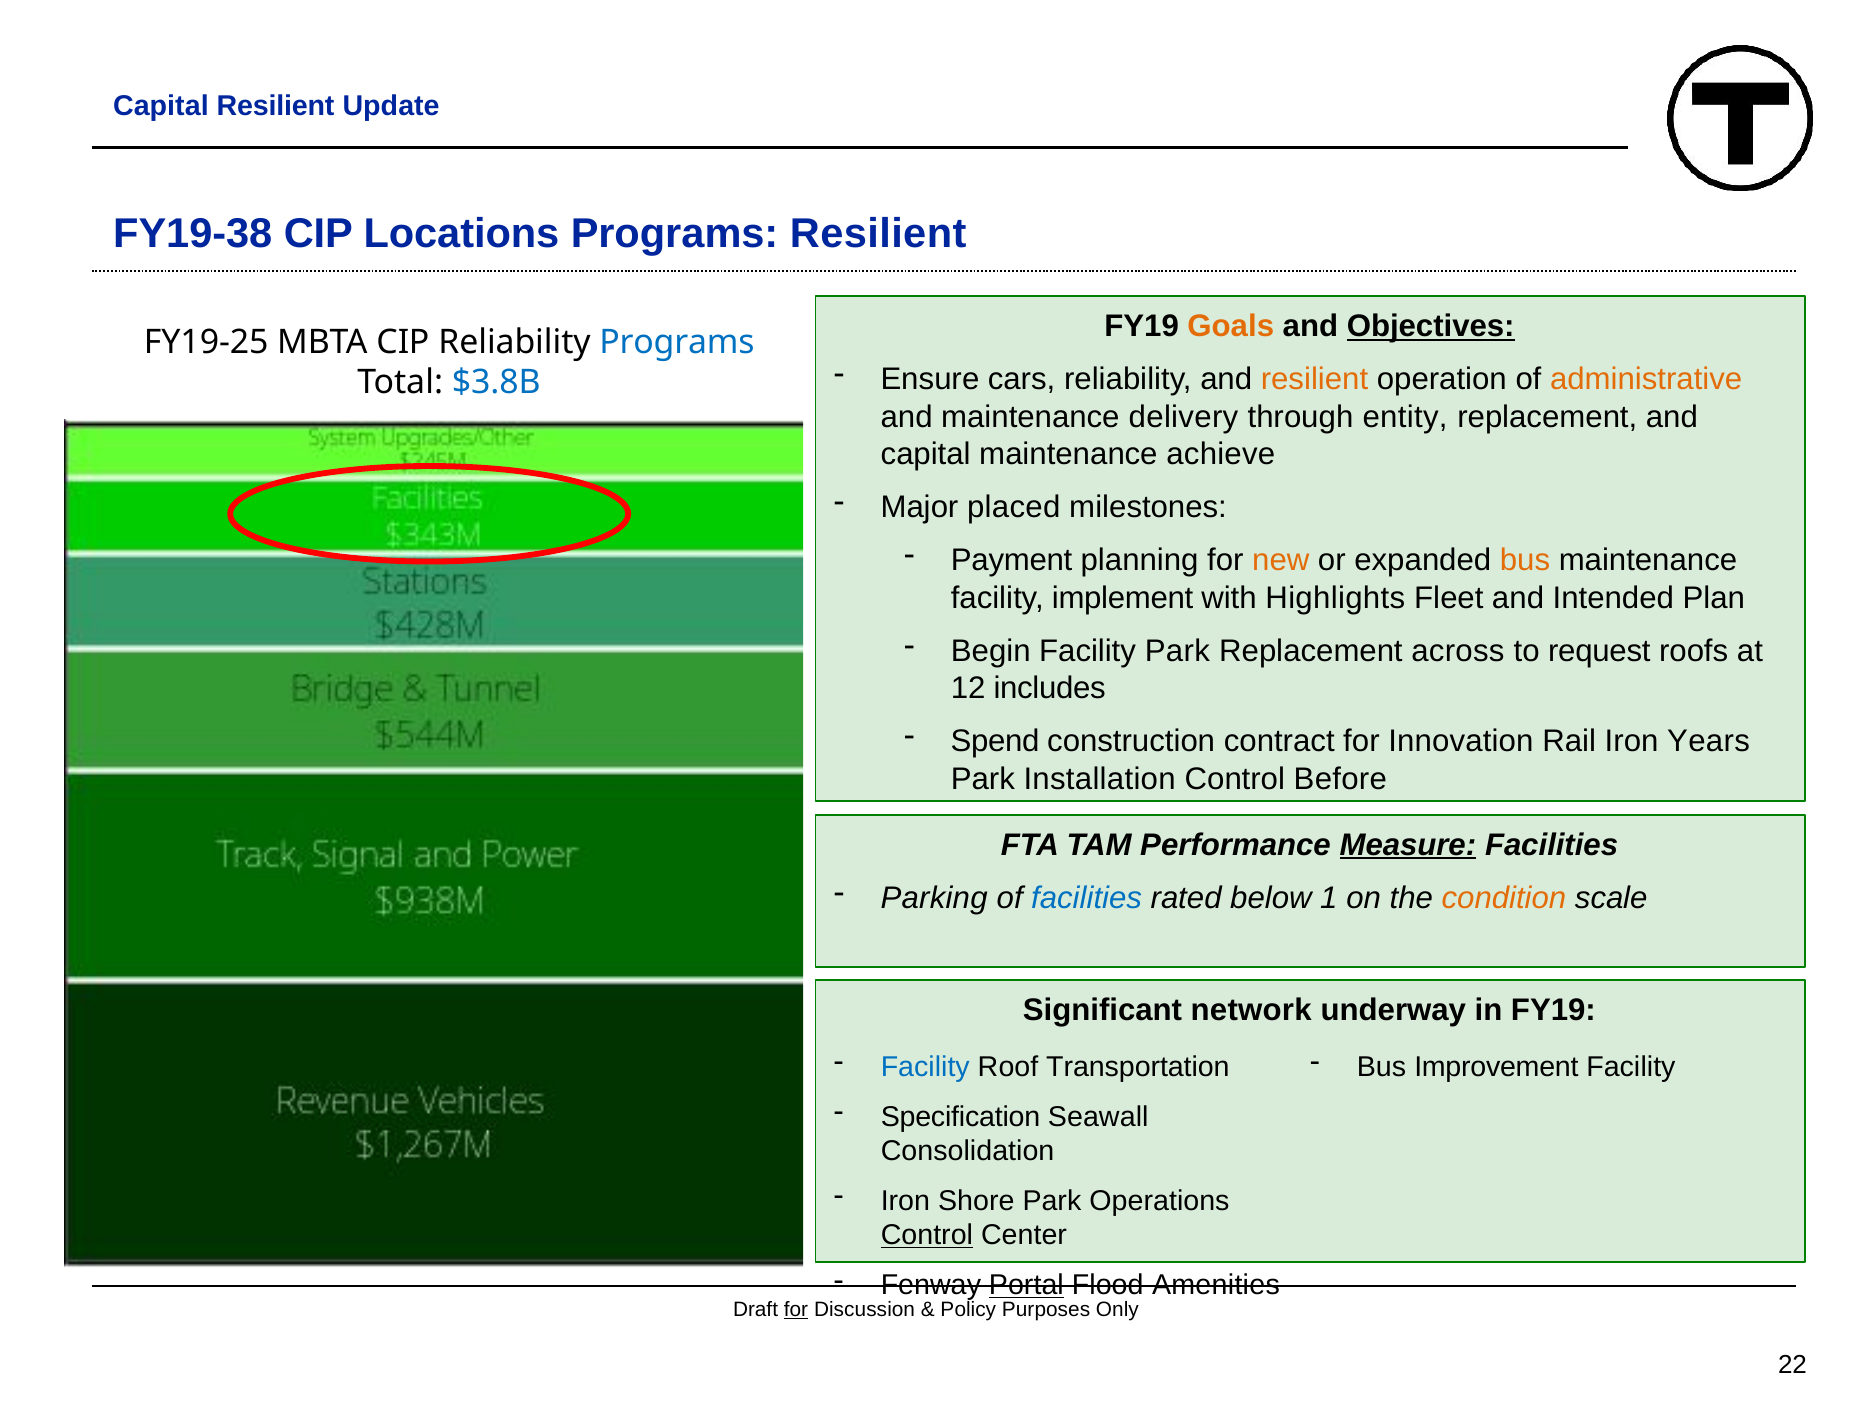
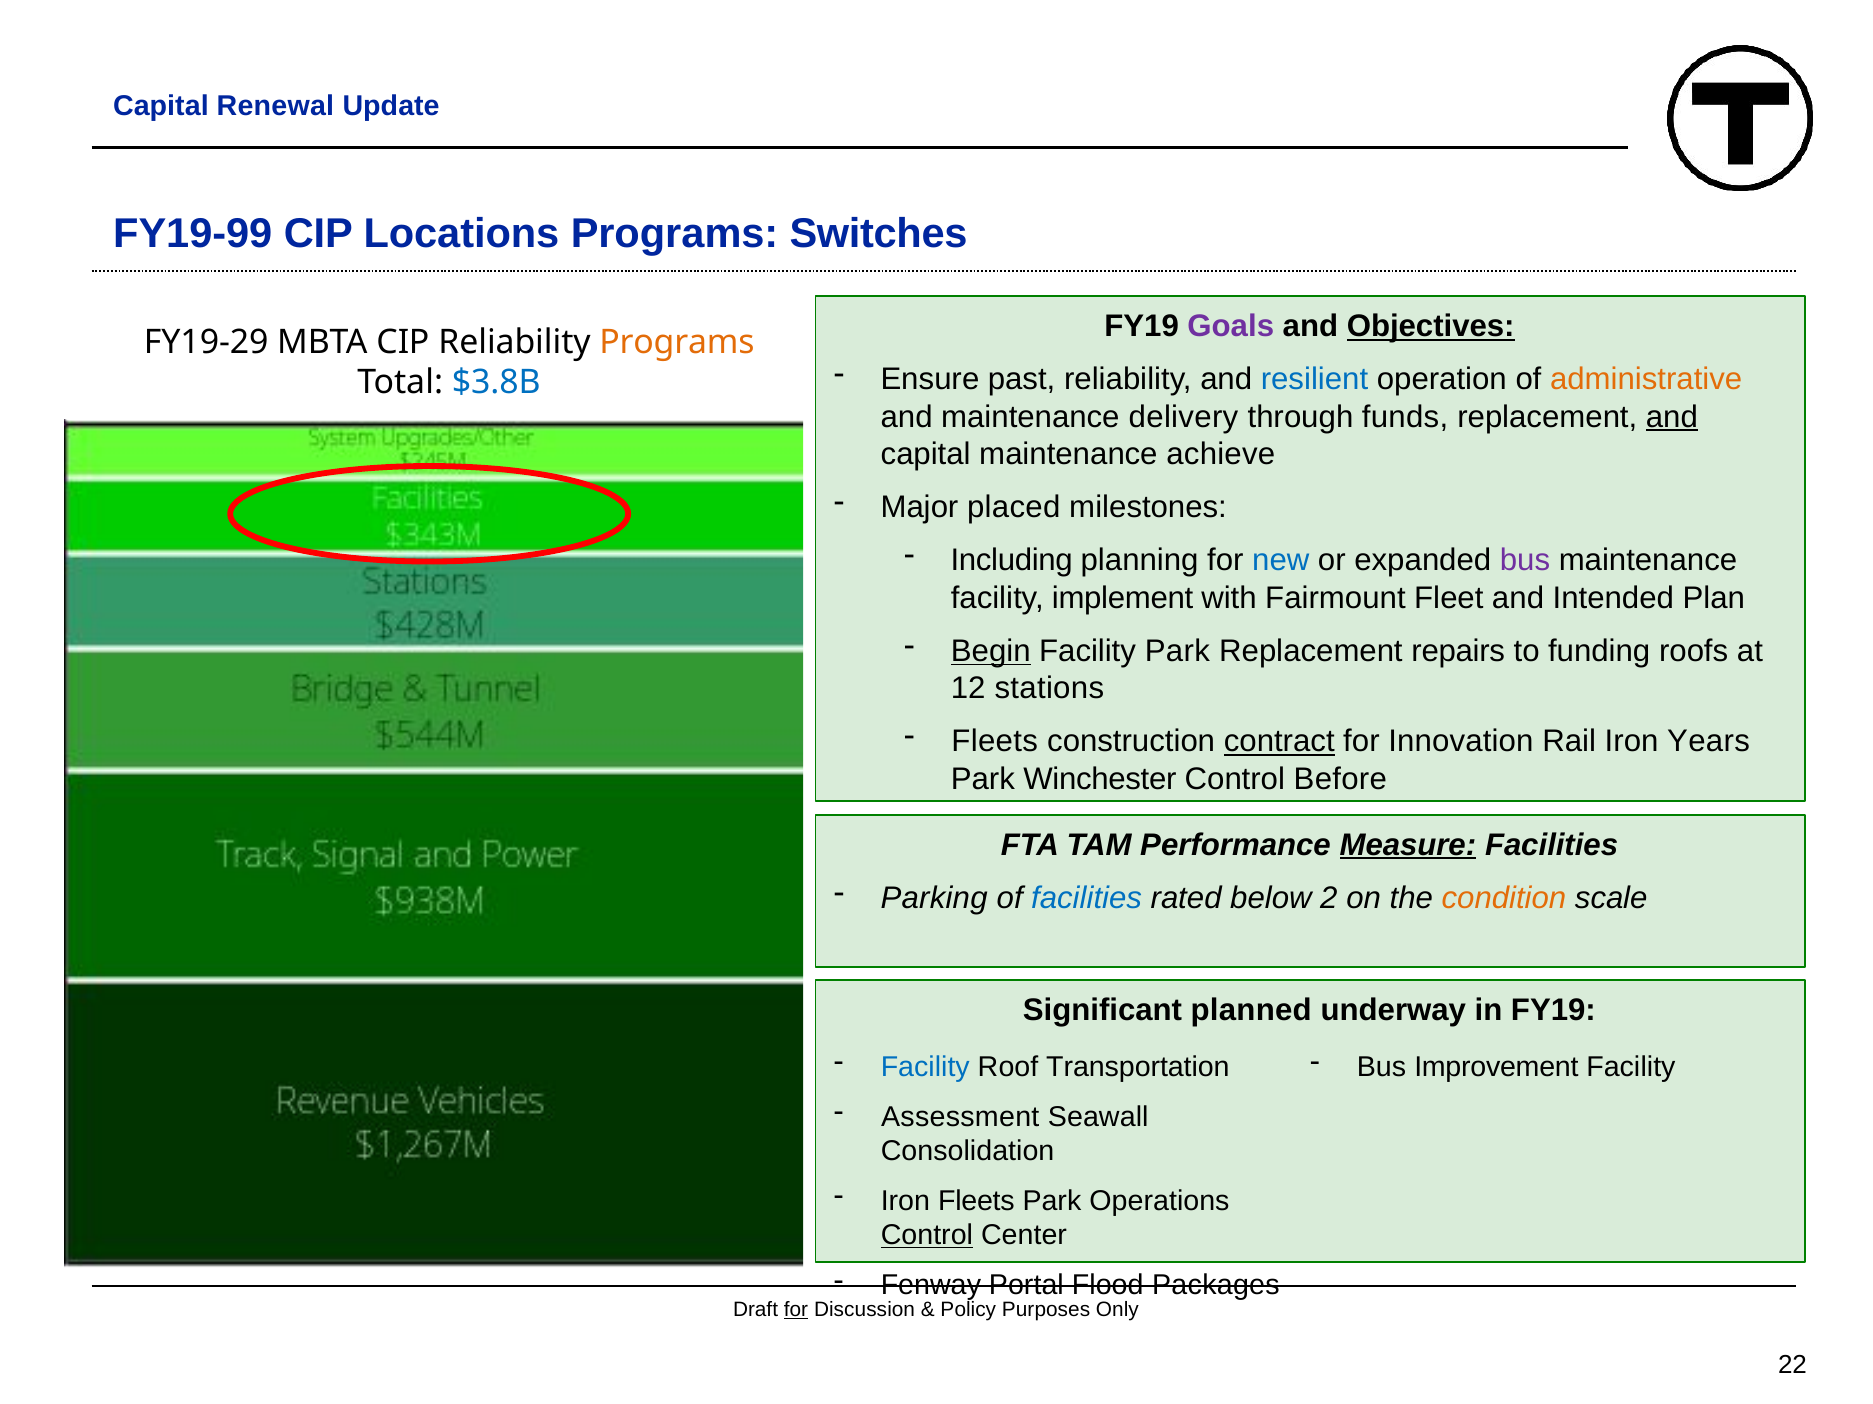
Capital Resilient: Resilient -> Renewal
FY19-38: FY19-38 -> FY19-99
Programs Resilient: Resilient -> Switches
Goals colour: orange -> purple
FY19-25: FY19-25 -> FY19-29
Programs at (677, 342) colour: blue -> orange
cars: cars -> past
resilient at (1314, 380) colour: orange -> blue
entity: entity -> funds
and at (1672, 417) underline: none -> present
Payment: Payment -> Including
new colour: orange -> blue
bus at (1525, 561) colour: orange -> purple
Highlights: Highlights -> Fairmount
Begin underline: none -> present
across: across -> repairs
request: request -> funding
includes: includes -> stations
Spend at (995, 742): Spend -> Fleets
contract underline: none -> present
Installation: Installation -> Winchester
1: 1 -> 2
network: network -> planned
Specification: Specification -> Assessment
Iron Shore: Shore -> Fleets
Portal underline: present -> none
Amenities: Amenities -> Packages
